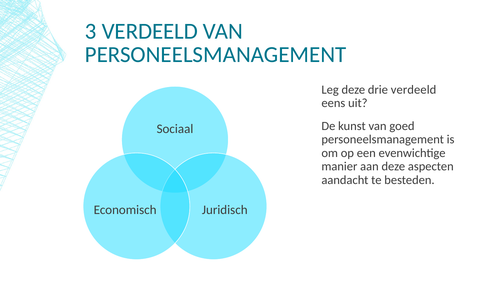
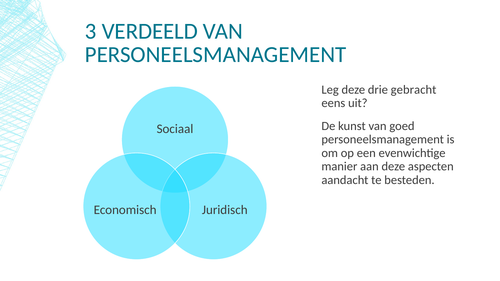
drie verdeeld: verdeeld -> gebracht
